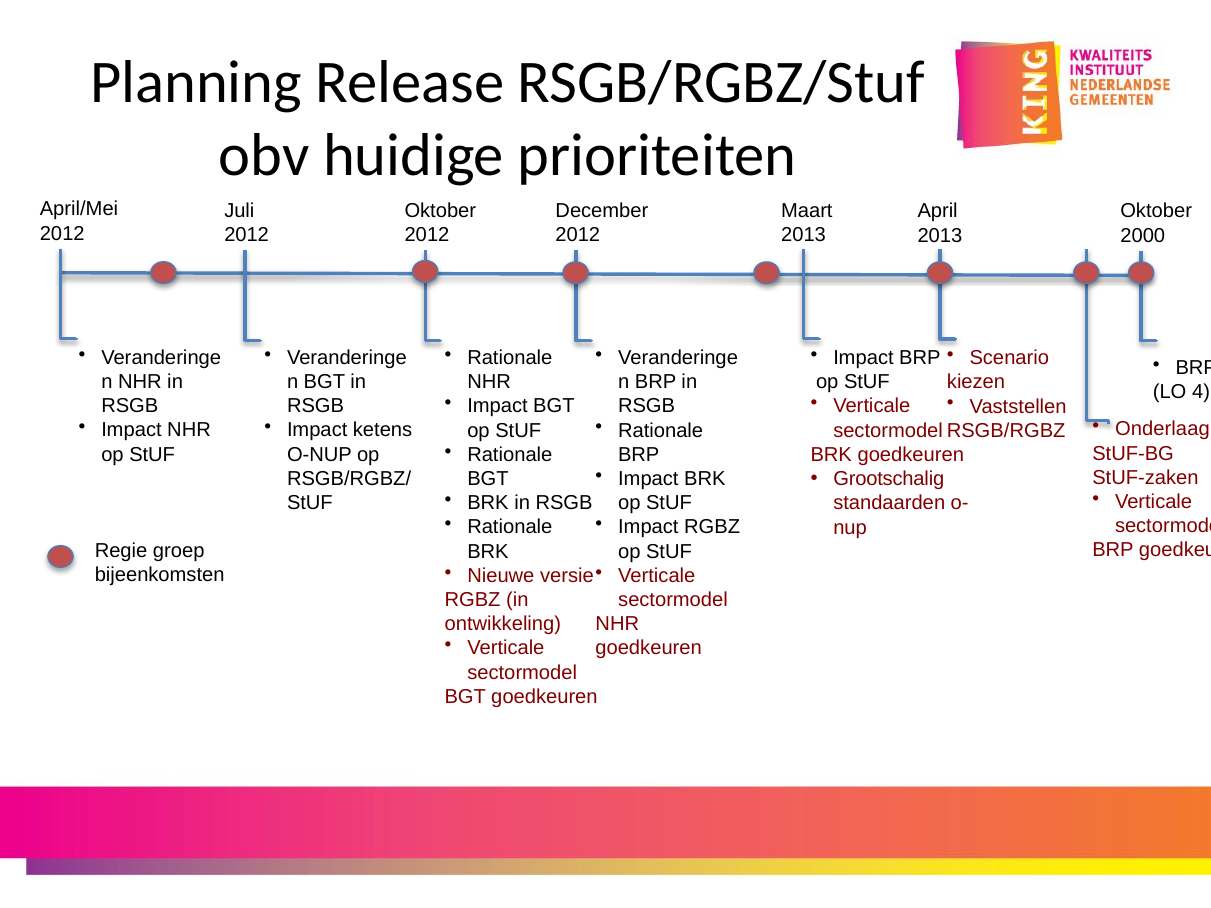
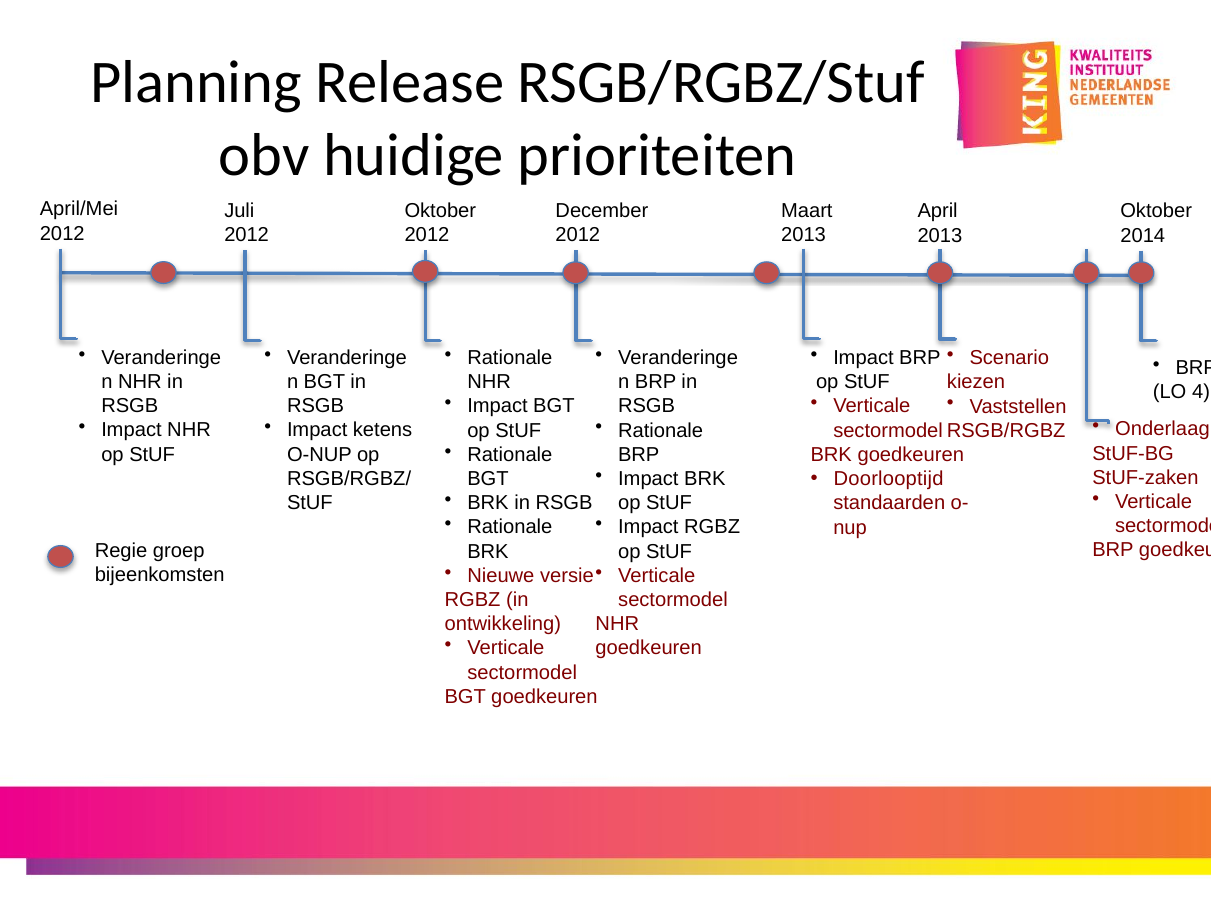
2000: 2000 -> 2014
Grootschalig: Grootschalig -> Doorlooptijd
